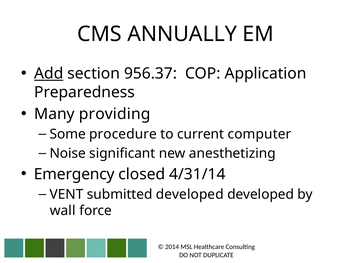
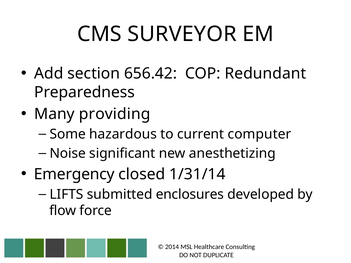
ANNUALLY: ANNUALLY -> SURVEYOR
Add underline: present -> none
956.37: 956.37 -> 656.42
Application: Application -> Redundant
procedure: procedure -> hazardous
4/31/14: 4/31/14 -> 1/31/14
VENT: VENT -> LIFTS
submitted developed: developed -> enclosures
wall: wall -> flow
